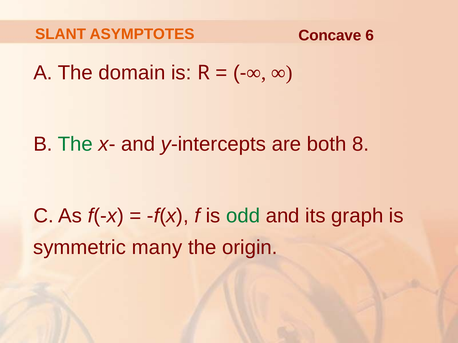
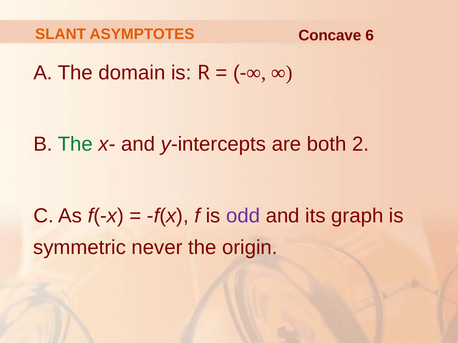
8: 8 -> 2
odd colour: green -> purple
many: many -> never
